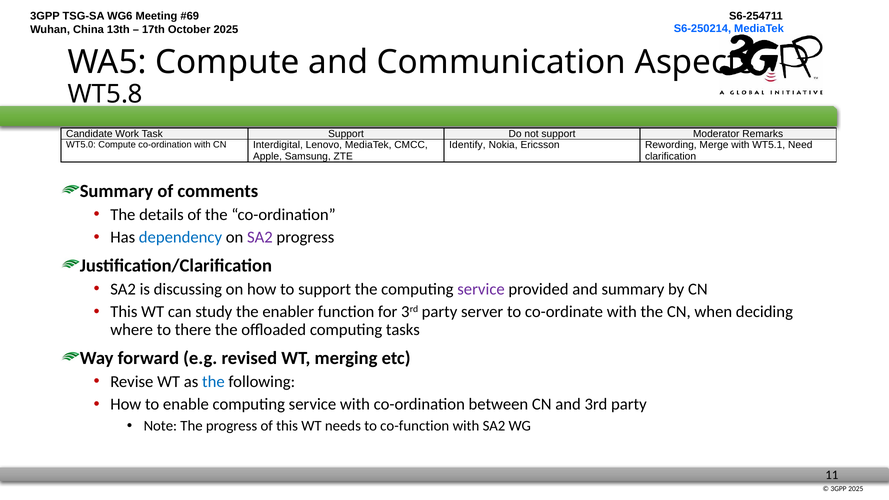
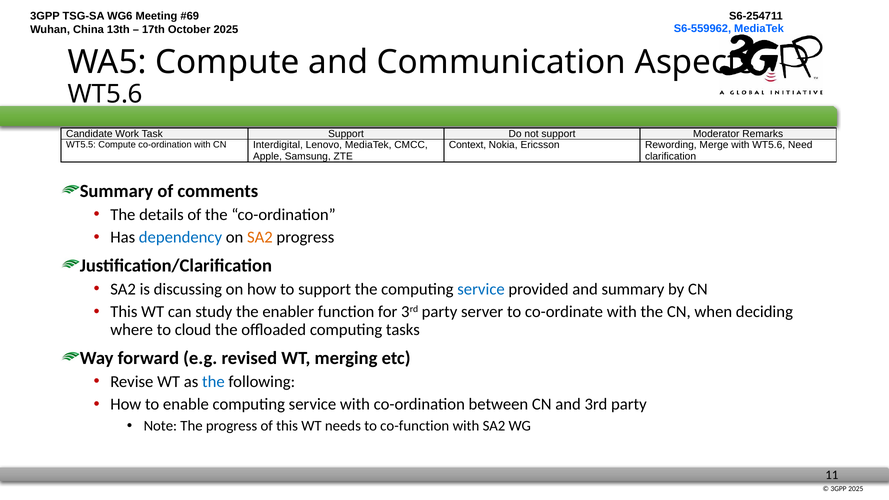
S6-250214: S6-250214 -> S6-559962
WT5.8 at (105, 94): WT5.8 -> WT5.6
WT5.0: WT5.0 -> WT5.5
Identify: Identify -> Context
with WT5.1: WT5.1 -> WT5.6
SA2 at (260, 237) colour: purple -> orange
service at (481, 289) colour: purple -> blue
there: there -> cloud
